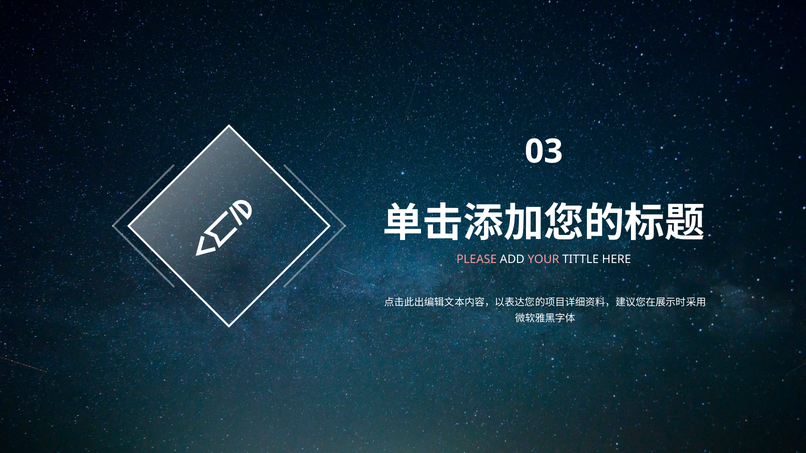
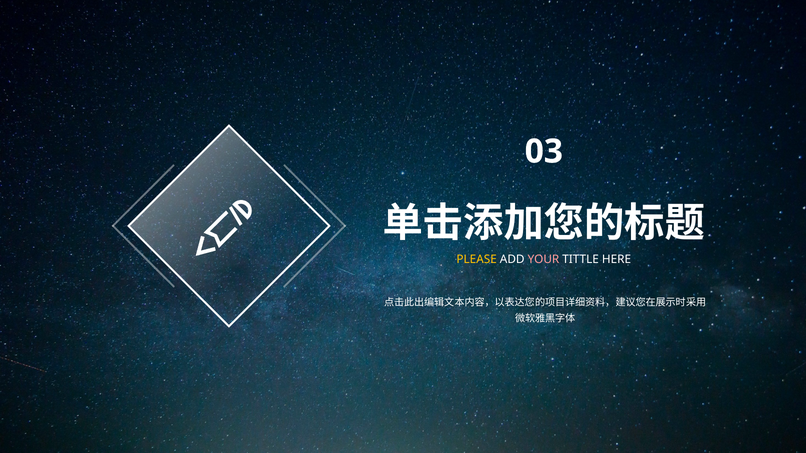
PLEASE colour: pink -> yellow
